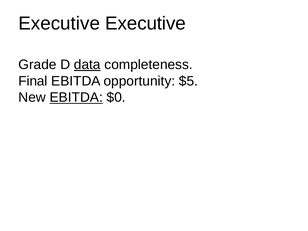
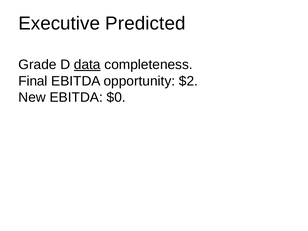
Executive Executive: Executive -> Predicted
$5: $5 -> $2
EBITDA at (76, 97) underline: present -> none
